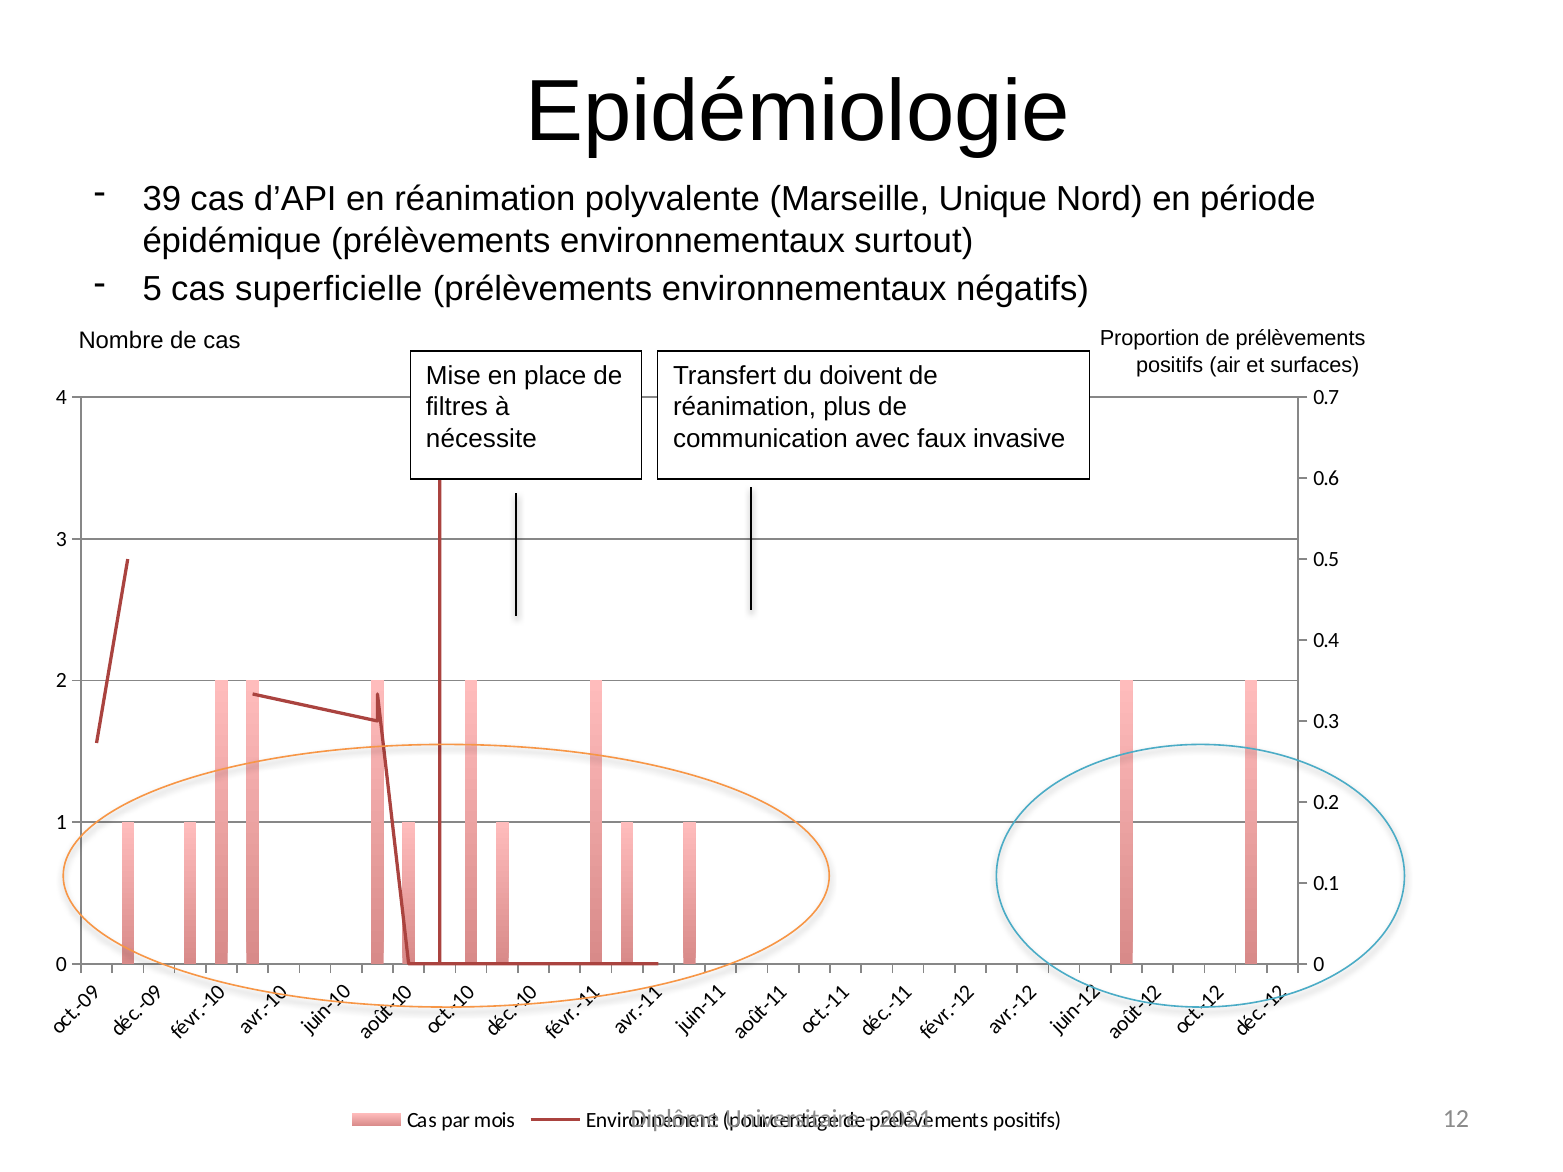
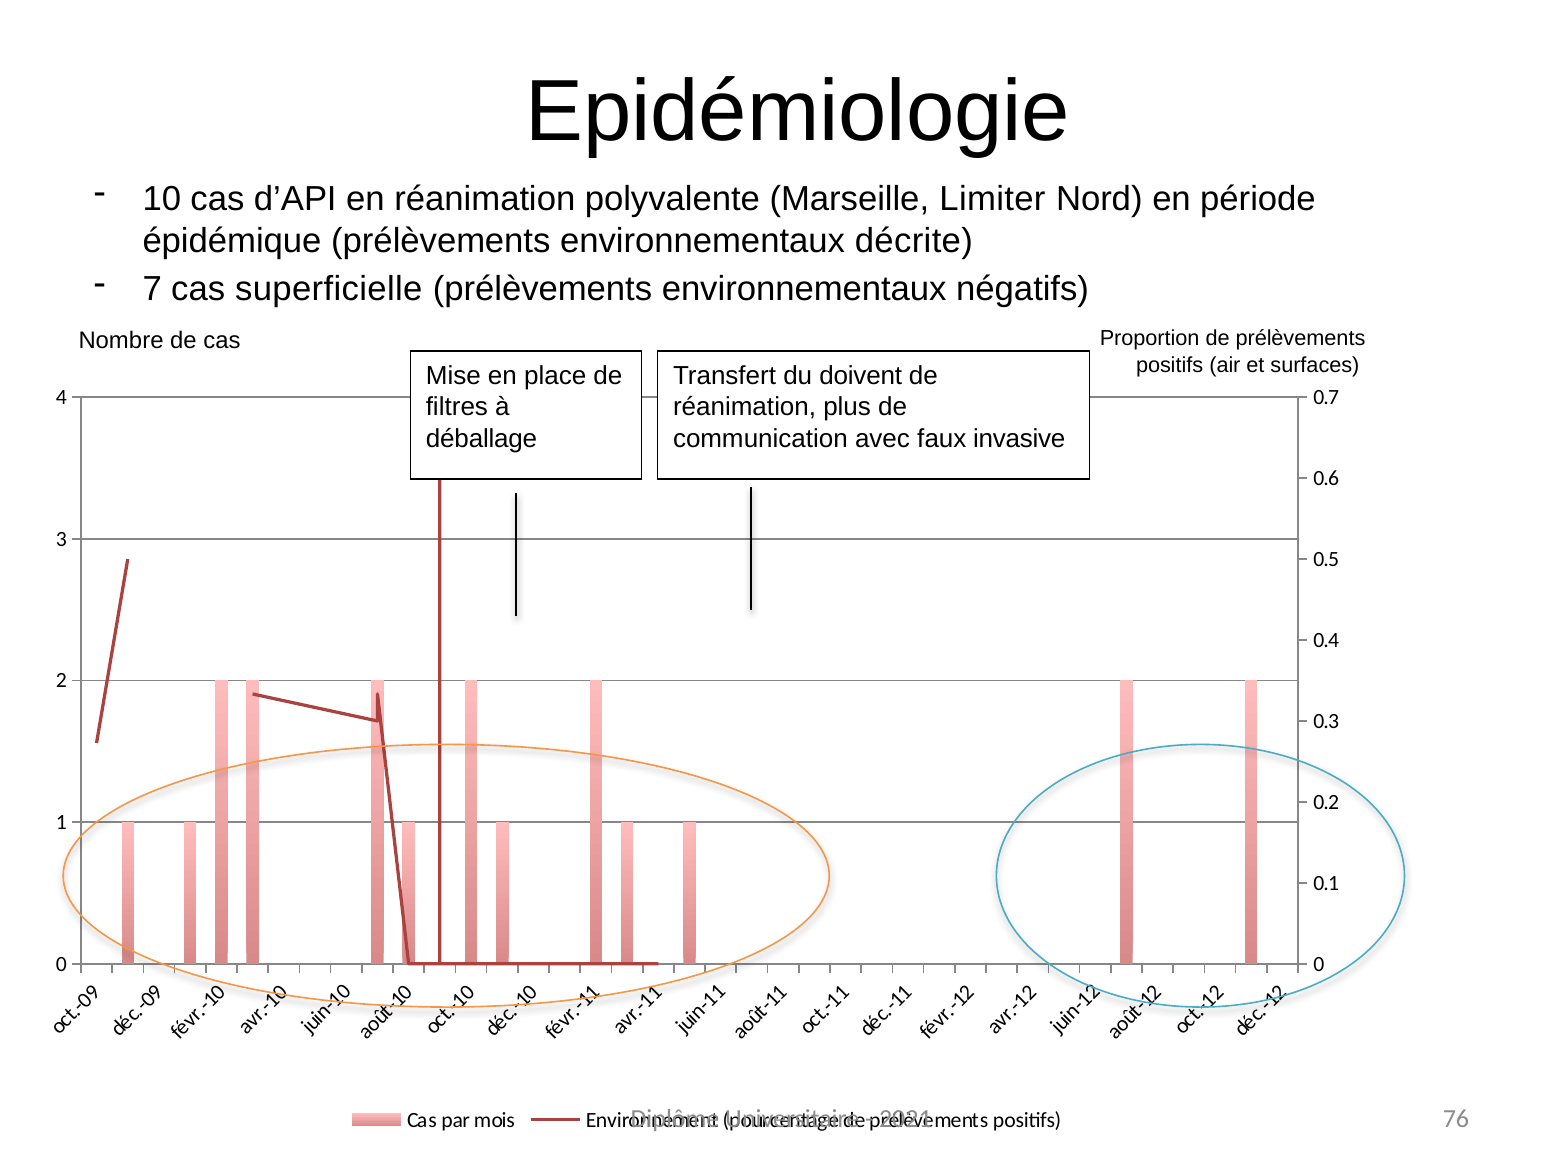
39: 39 -> 10
Unique: Unique -> Limiter
surtout: surtout -> décrite
5: 5 -> 7
nécessite: nécessite -> déballage
12: 12 -> 76
